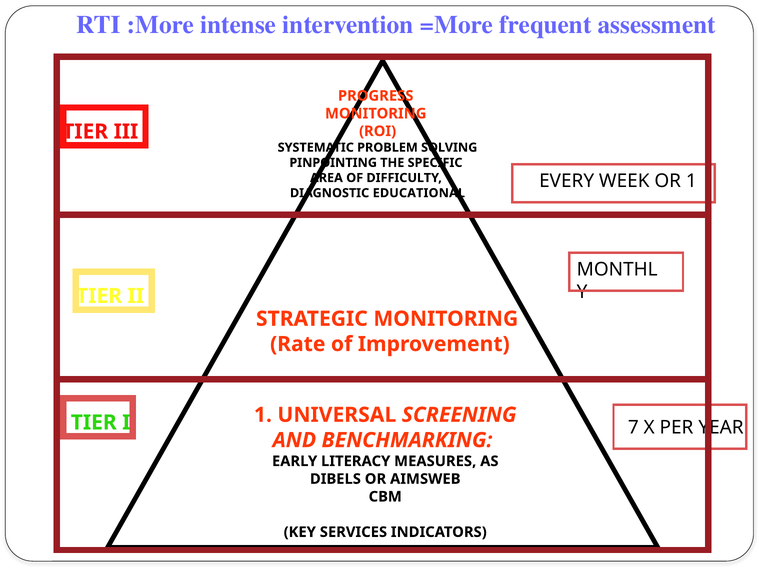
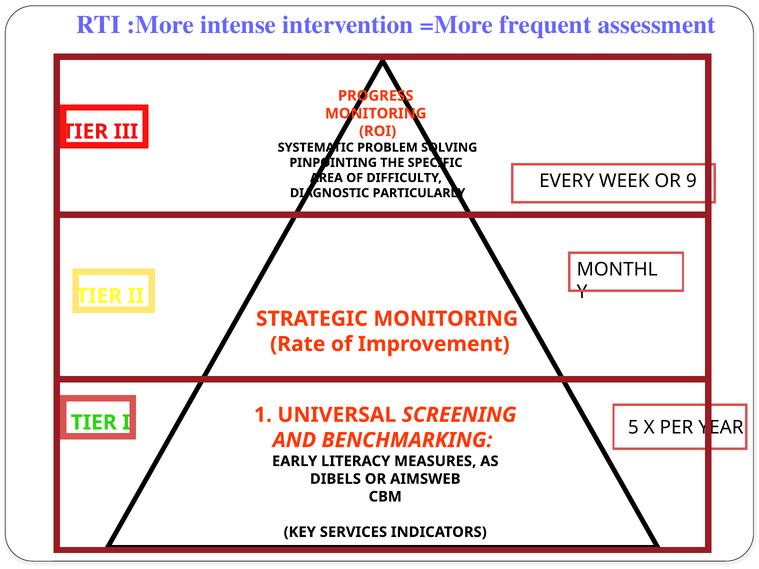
OR 1: 1 -> 9
EDUCATIONAL: EDUCATIONAL -> PARTICULARLY
7: 7 -> 5
